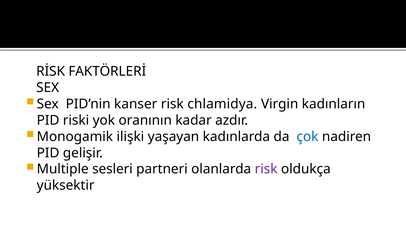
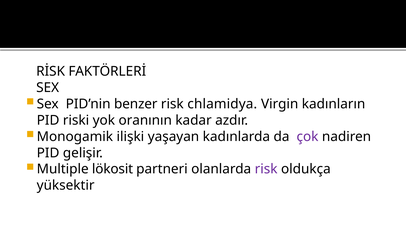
kanser: kanser -> benzer
çok colour: blue -> purple
sesleri: sesleri -> lökosit
